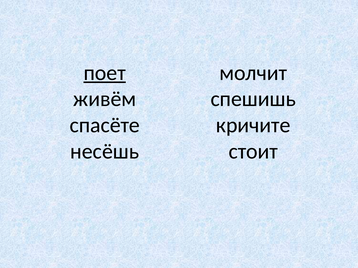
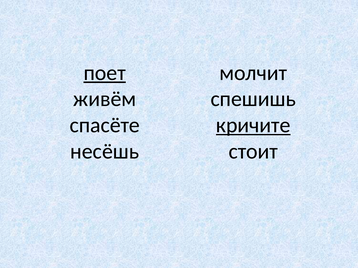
кричите underline: none -> present
